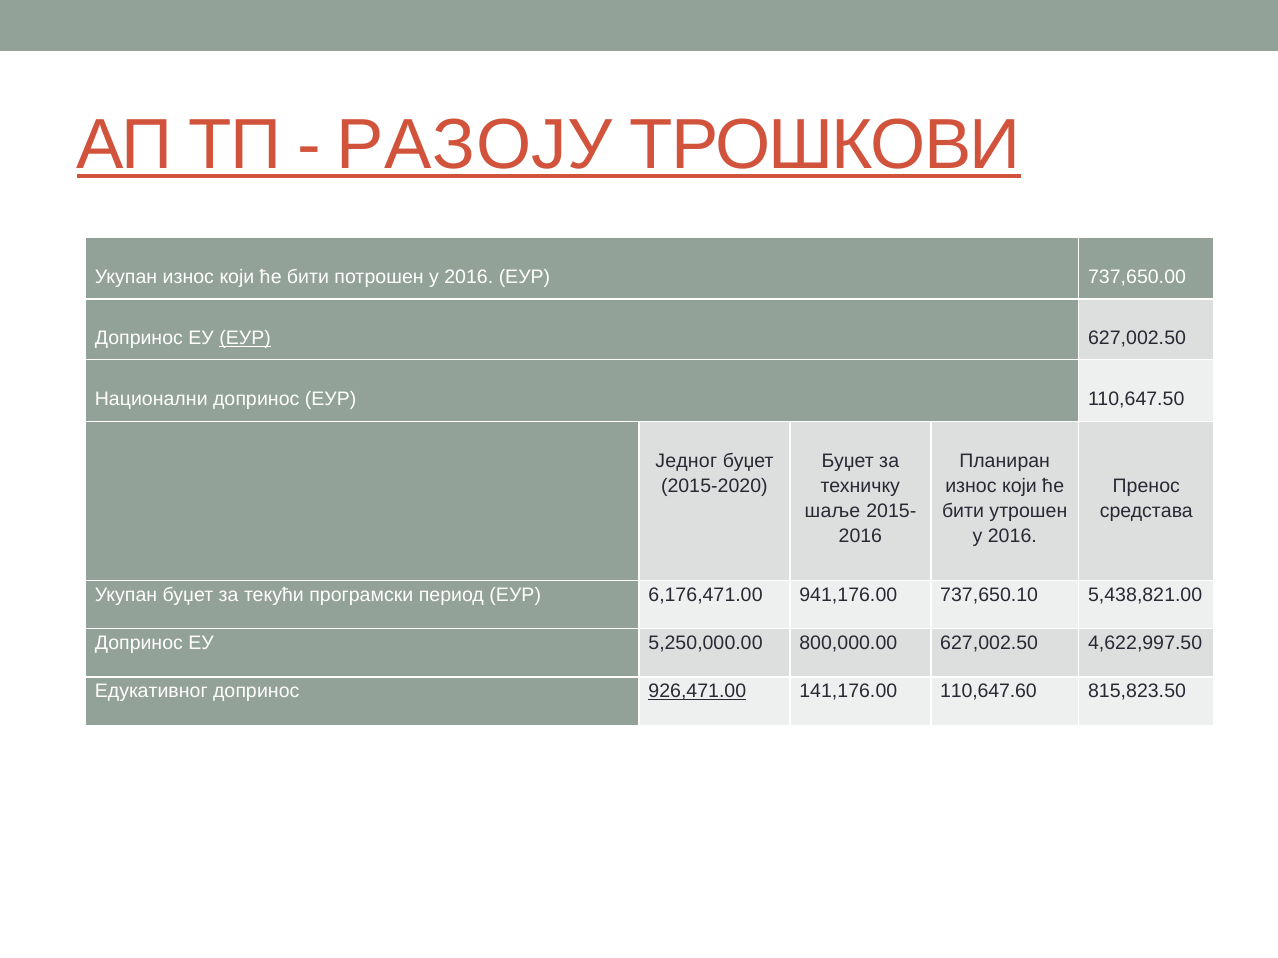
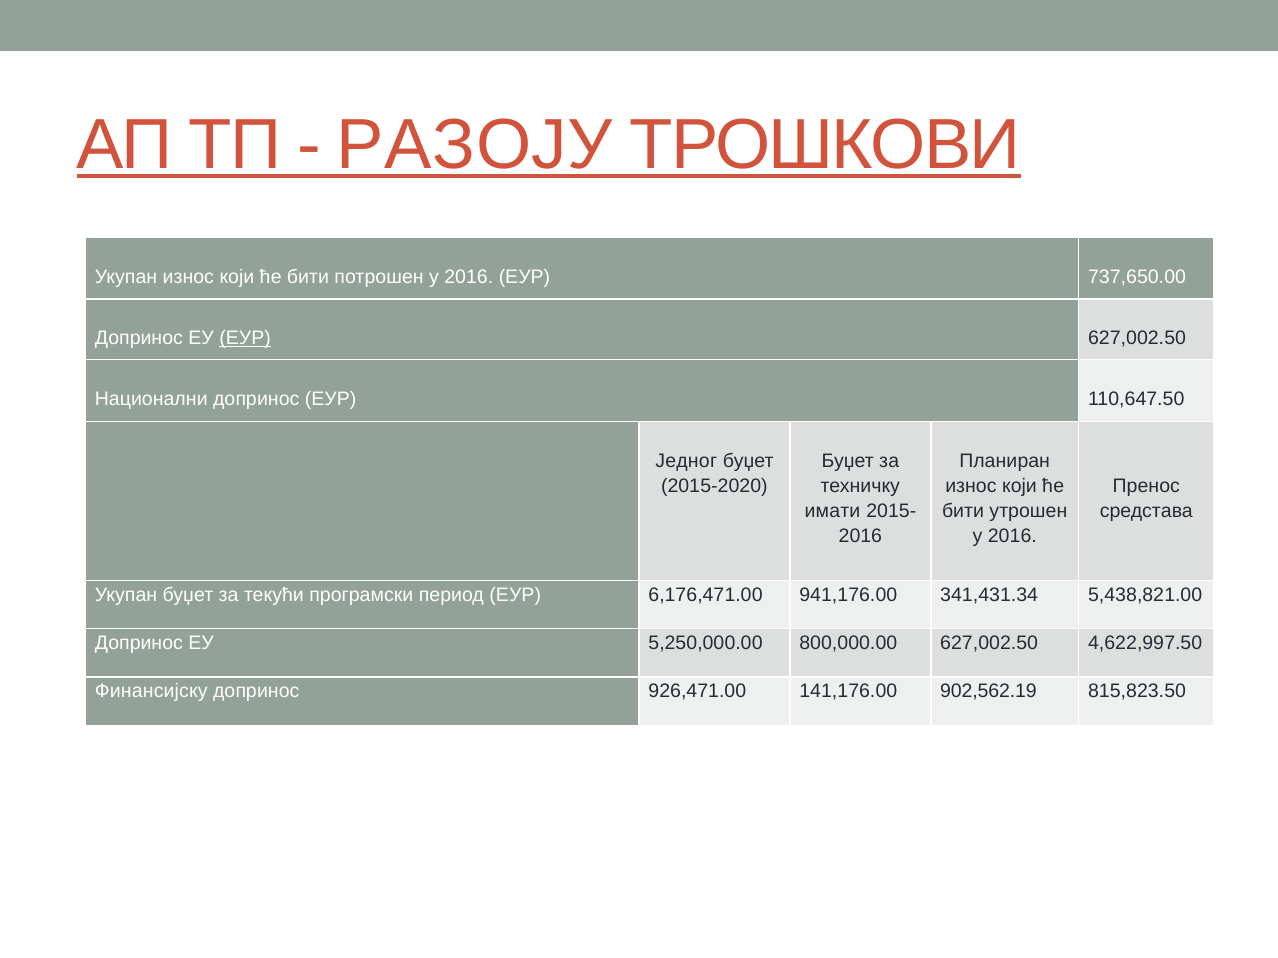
шаље: шаље -> имати
737,650.10: 737,650.10 -> 341,431.34
Едукативног: Едукативног -> Финансијску
926,471.00 underline: present -> none
110,647.60: 110,647.60 -> 902,562.19
